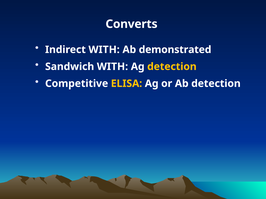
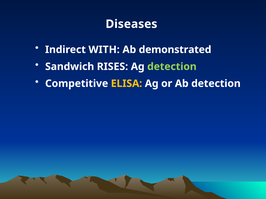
Converts: Converts -> Diseases
Sandwich WITH: WITH -> RISES
detection at (172, 67) colour: yellow -> light green
